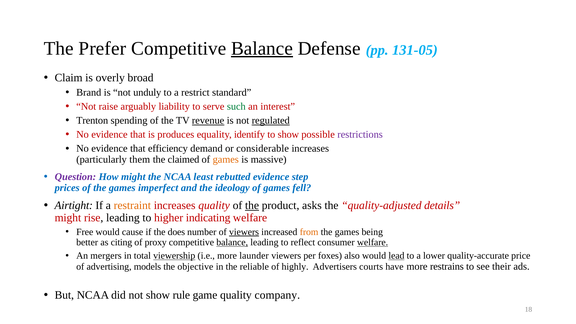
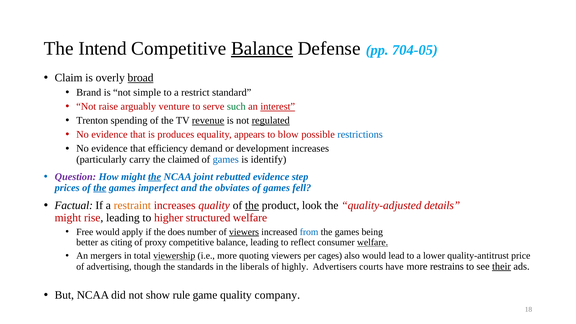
Prefer: Prefer -> Intend
131-05: 131-05 -> 704-05
broad underline: none -> present
unduly: unduly -> simple
liability: liability -> venture
interest underline: none -> present
identify: identify -> appears
to show: show -> blow
restrictions colour: purple -> blue
considerable: considerable -> development
them: them -> carry
games at (226, 160) colour: orange -> blue
massive: massive -> identify
the at (155, 177) underline: none -> present
least: least -> joint
the at (100, 188) underline: none -> present
ideology: ideology -> obviates
Airtight: Airtight -> Factual
asks: asks -> look
indicating: indicating -> structured
cause: cause -> apply
from colour: orange -> blue
balance at (232, 242) underline: present -> none
launder: launder -> quoting
foxes: foxes -> cages
lead underline: present -> none
quality-accurate: quality-accurate -> quality-antitrust
models: models -> though
objective: objective -> standards
reliable: reliable -> liberals
their underline: none -> present
